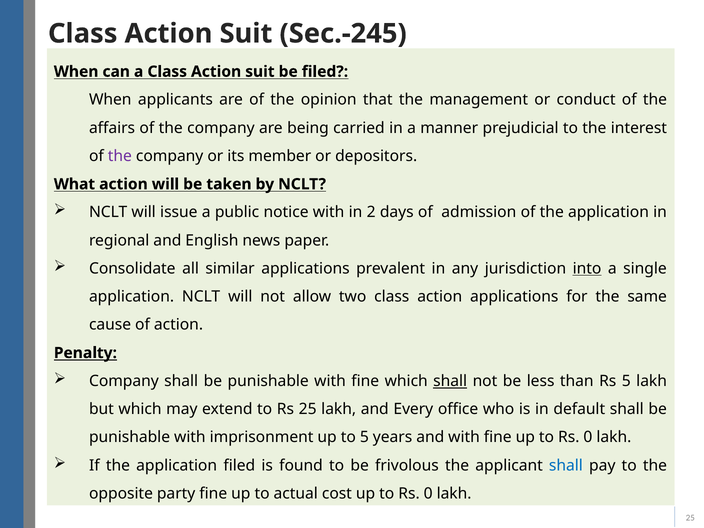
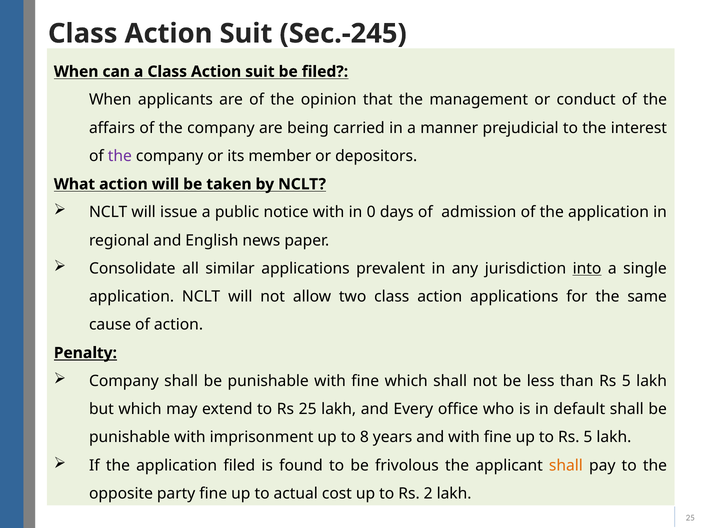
2: 2 -> 0
shall at (450, 381) underline: present -> none
to 5: 5 -> 8
0 at (588, 437): 0 -> 5
shall at (566, 465) colour: blue -> orange
0 at (428, 494): 0 -> 2
